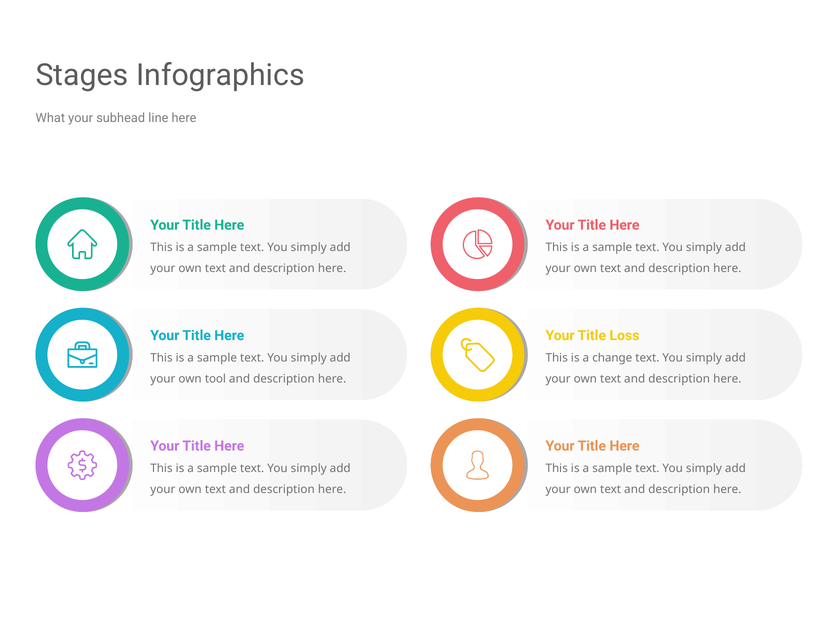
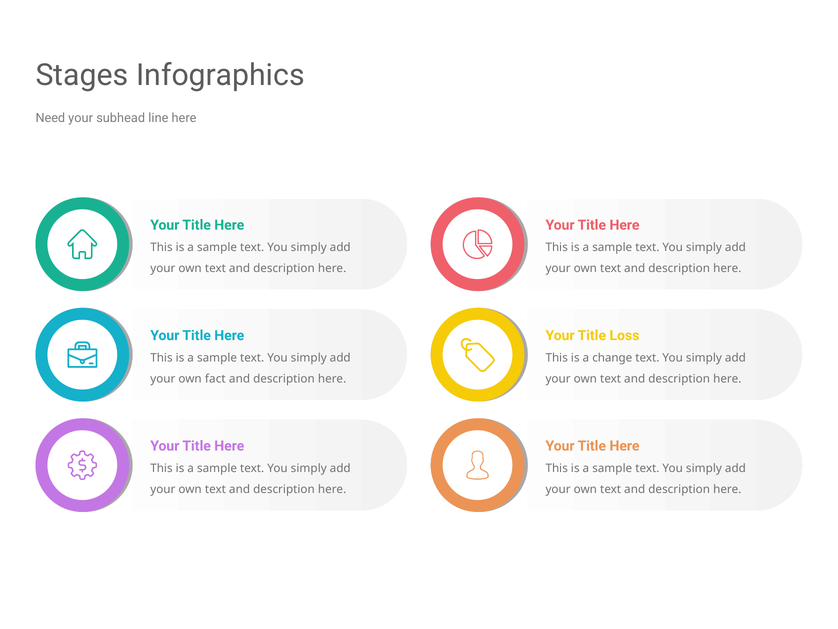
What: What -> Need
tool: tool -> fact
